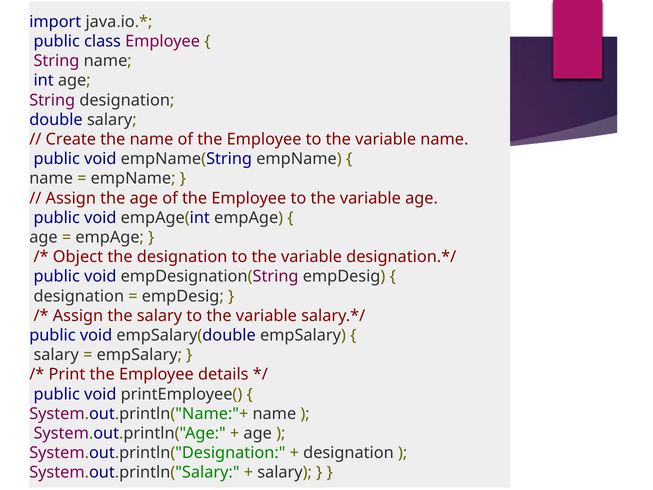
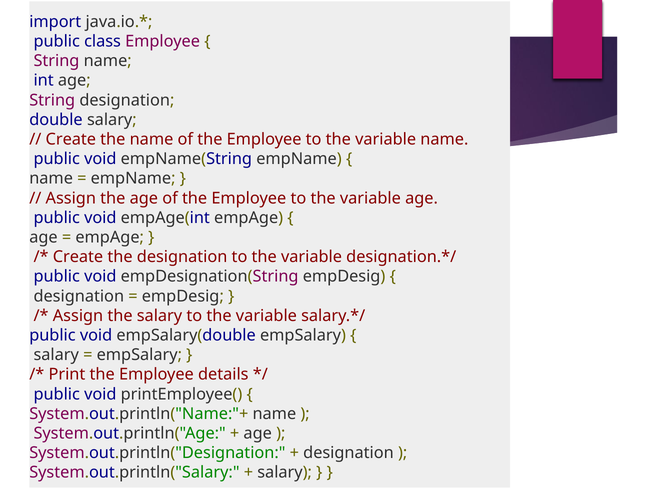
Object at (78, 257): Object -> Create
